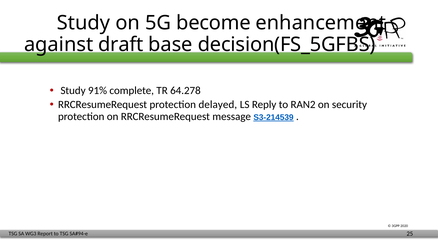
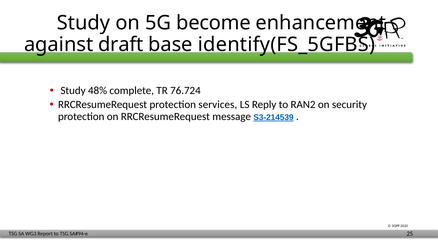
decision(FS_5GFBS: decision(FS_5GFBS -> identify(FS_5GFBS
91%: 91% -> 48%
64.278: 64.278 -> 76.724
delayed: delayed -> services
